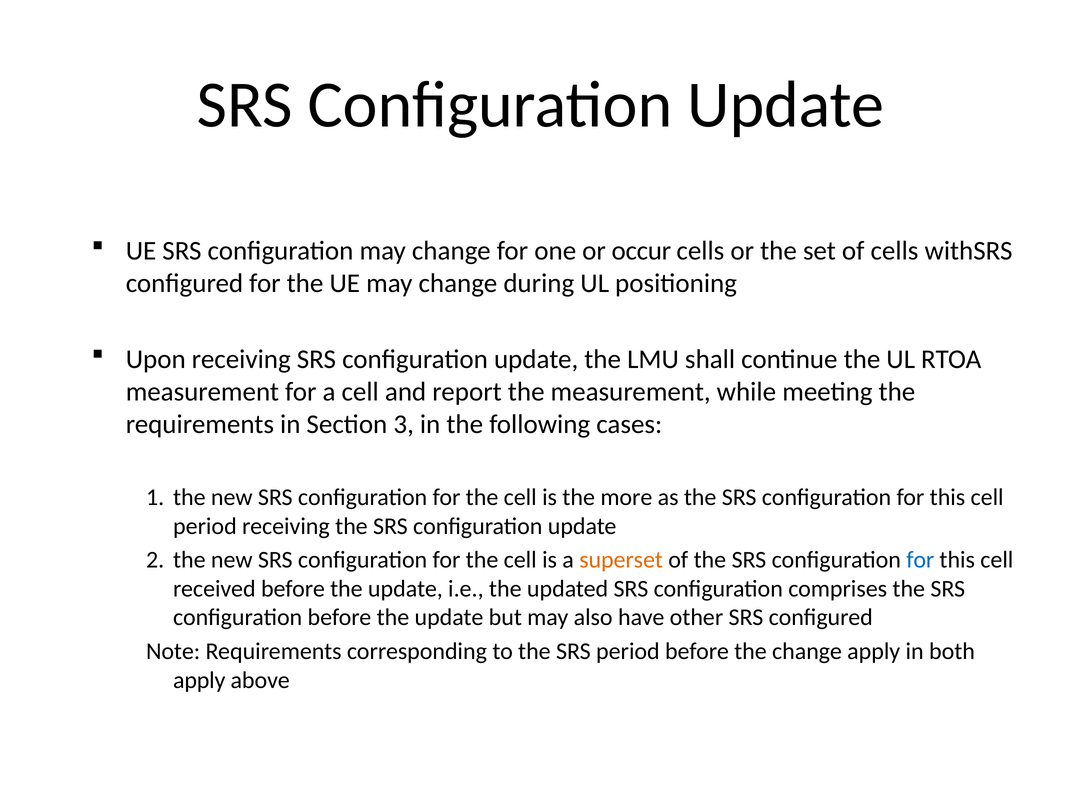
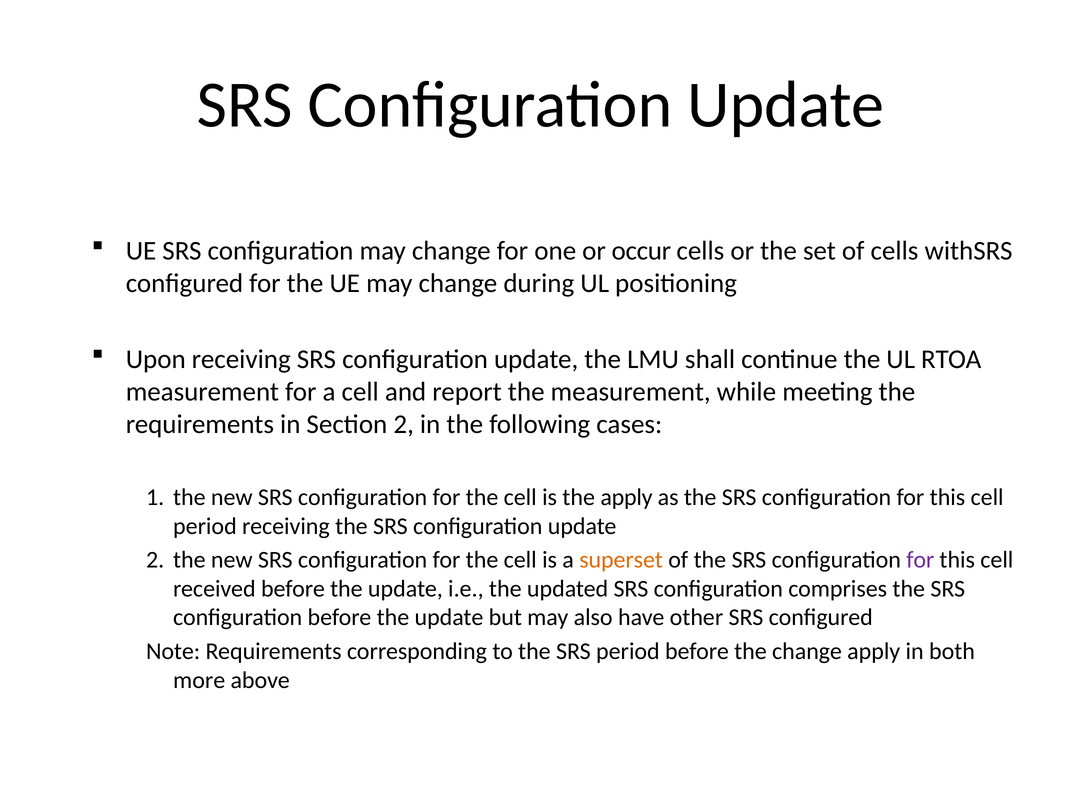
Section 3: 3 -> 2
the more: more -> apply
for at (920, 559) colour: blue -> purple
apply at (199, 680): apply -> more
